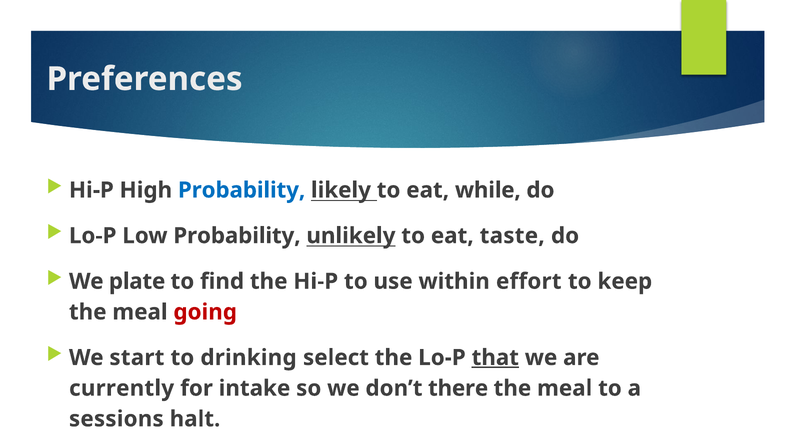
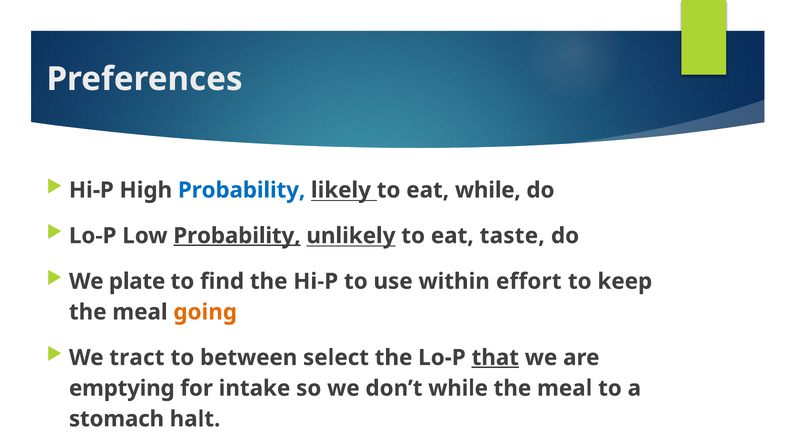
Probability at (237, 236) underline: none -> present
going colour: red -> orange
start: start -> tract
drinking: drinking -> between
currently: currently -> emptying
don’t there: there -> while
sessions: sessions -> stomach
